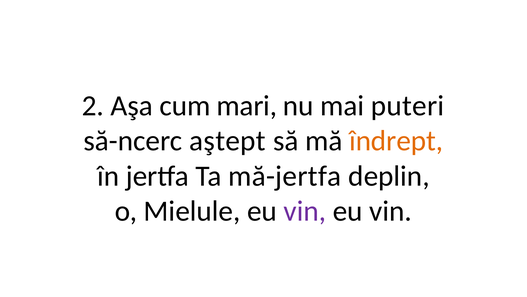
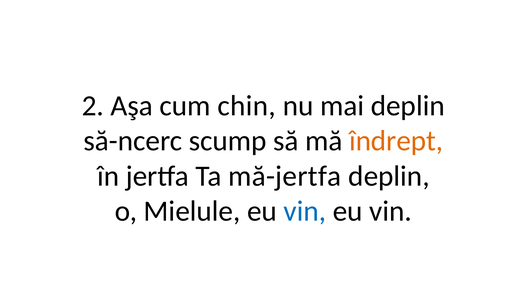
mari: mari -> chin
mai puteri: puteri -> deplin
aştept: aştept -> scump
vin at (305, 211) colour: purple -> blue
